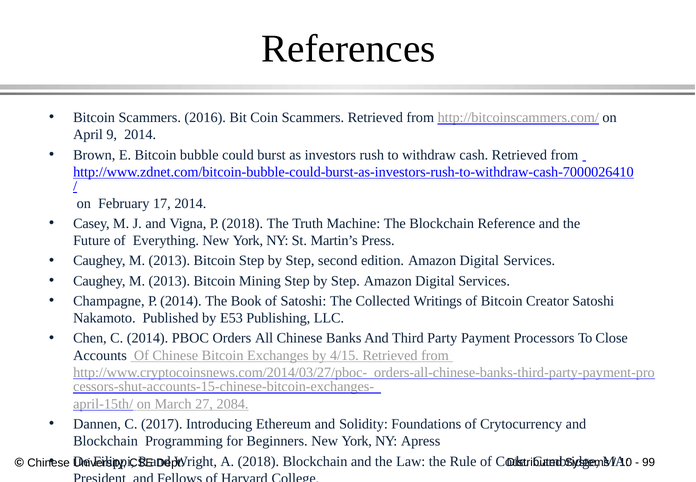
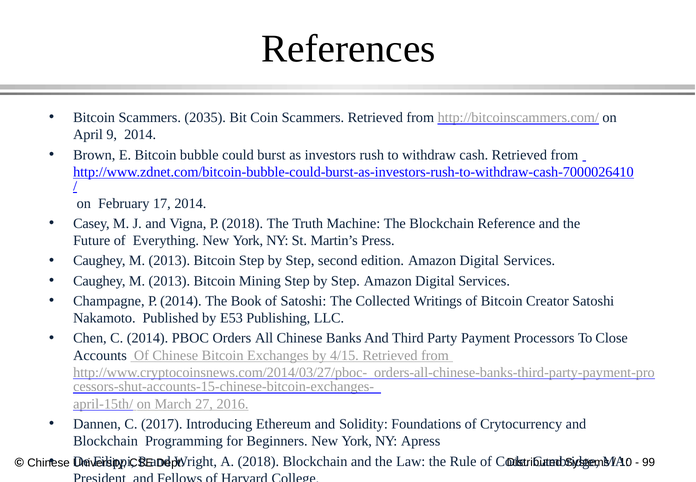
2016: 2016 -> 2035
2084: 2084 -> 2016
